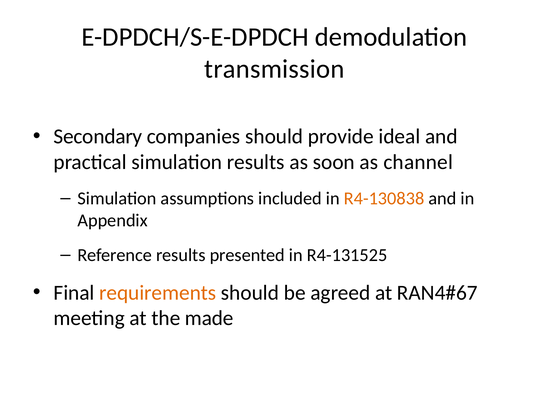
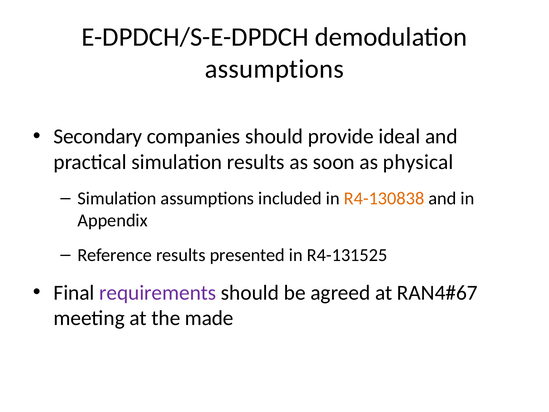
transmission at (274, 69): transmission -> assumptions
channel: channel -> physical
requirements colour: orange -> purple
